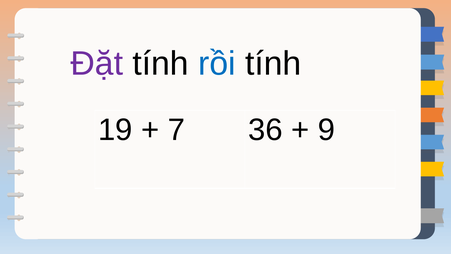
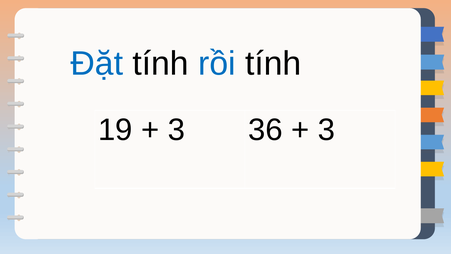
Đặt colour: purple -> blue
7 at (176, 130): 7 -> 3
9 at (326, 130): 9 -> 3
